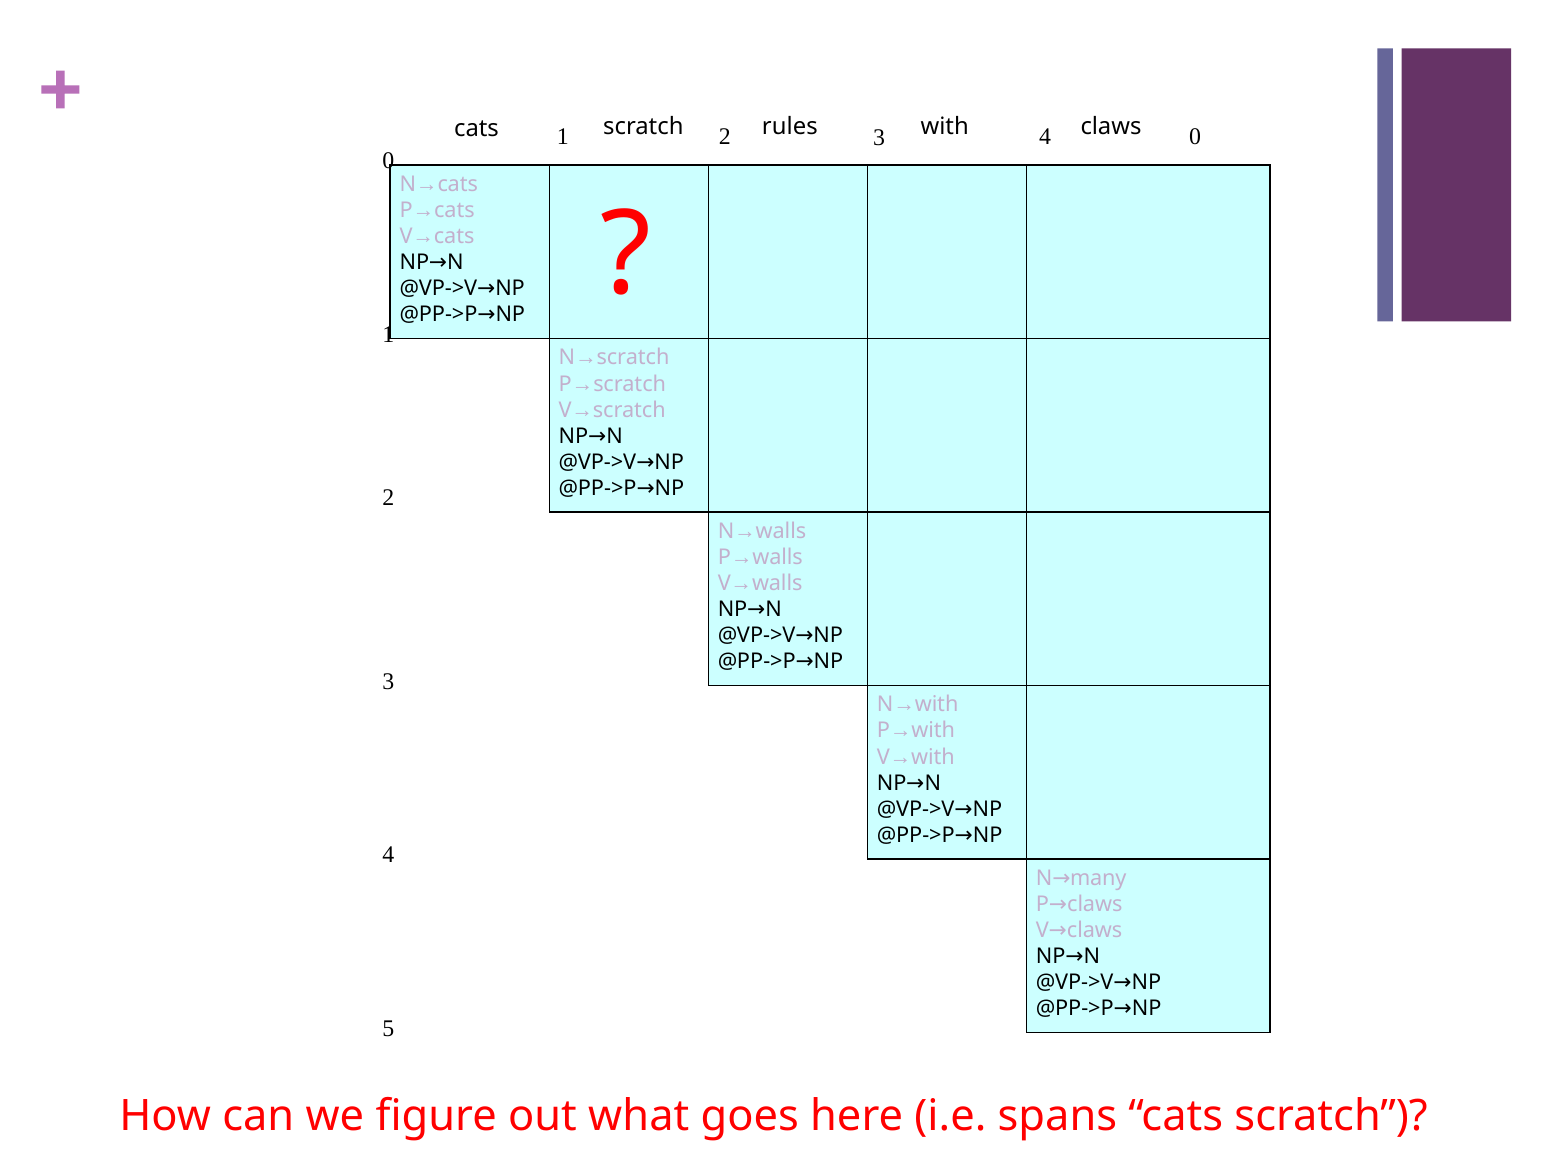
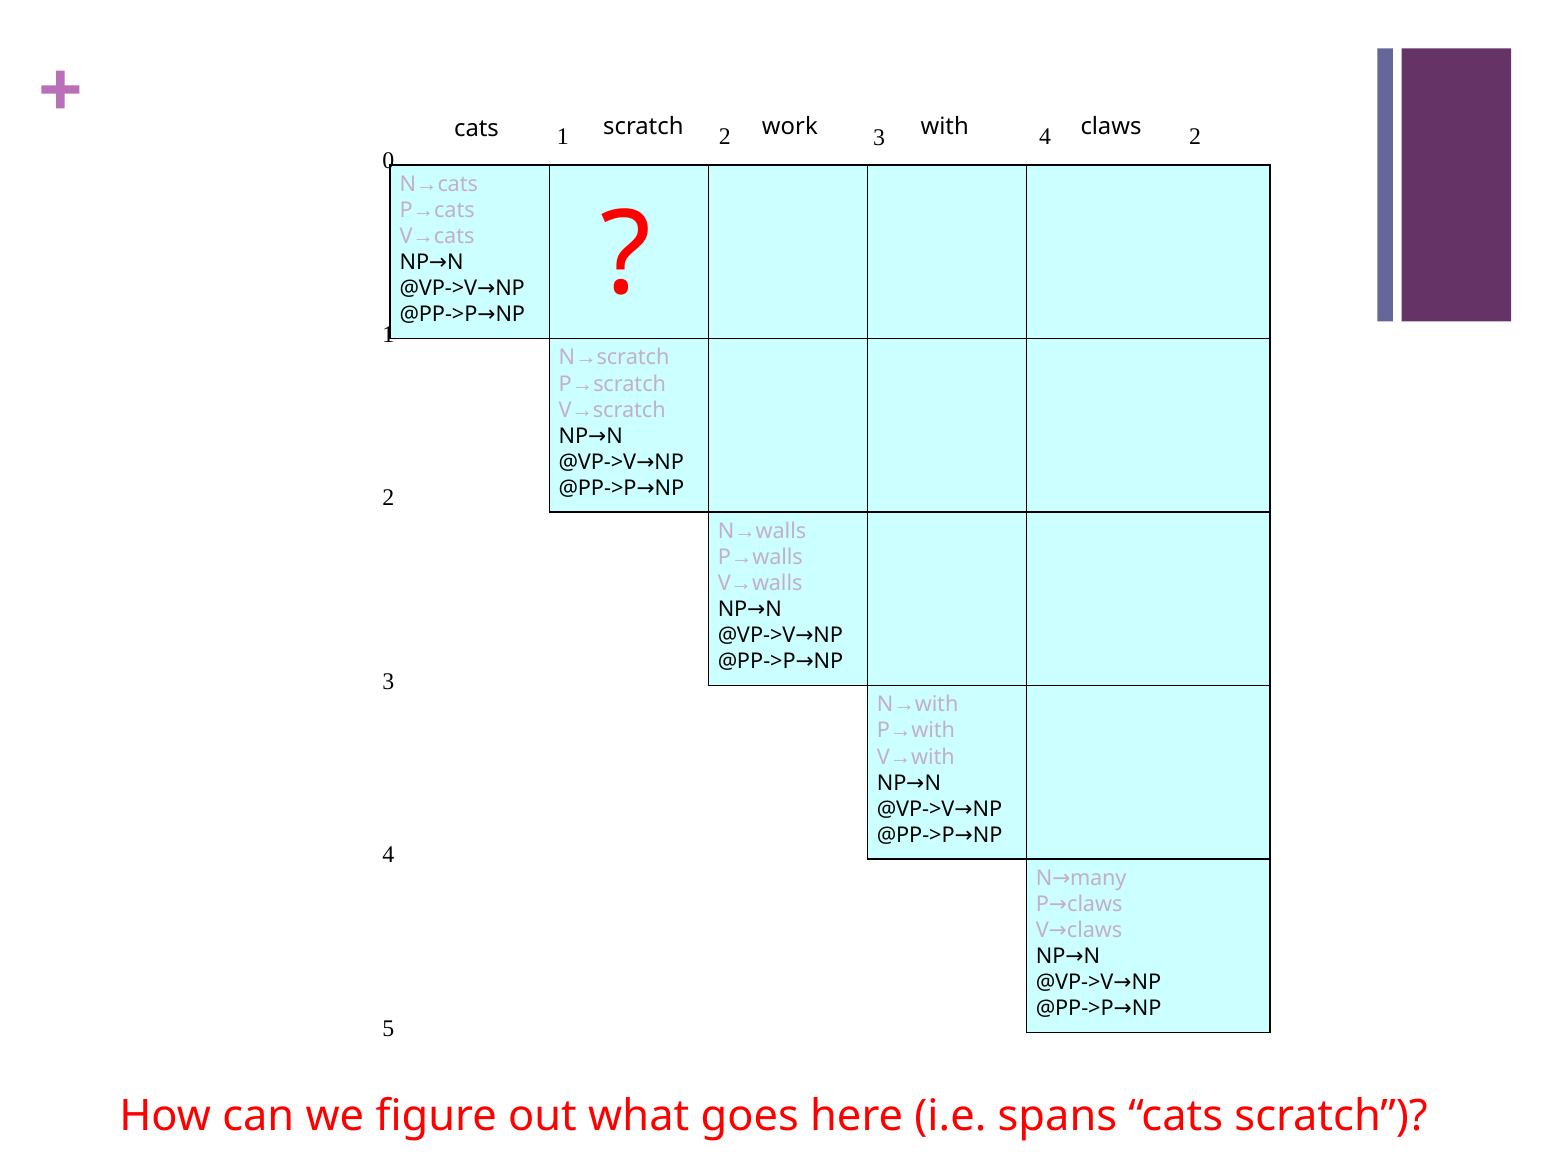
rules: rules -> work
4 0: 0 -> 2
